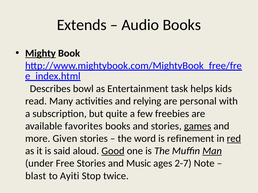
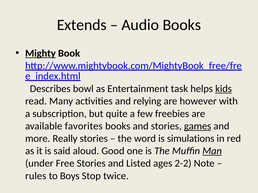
kids underline: none -> present
personal: personal -> however
Given: Given -> Really
refinement: refinement -> simulations
red underline: present -> none
Good underline: present -> none
Music: Music -> Listed
2-7: 2-7 -> 2-2
blast: blast -> rules
Ayiti: Ayiti -> Boys
